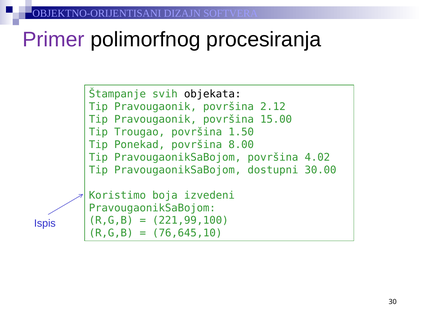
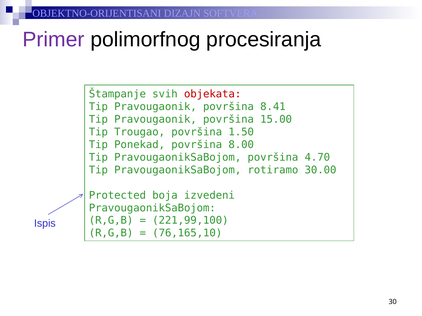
objekata colour: black -> red
2.12: 2.12 -> 8.41
4.02: 4.02 -> 4.70
dostupni: dostupni -> rotiramo
Koristimo: Koristimo -> Protected
76,645,10: 76,645,10 -> 76,165,10
